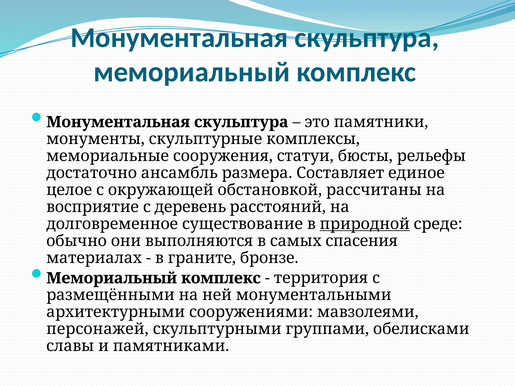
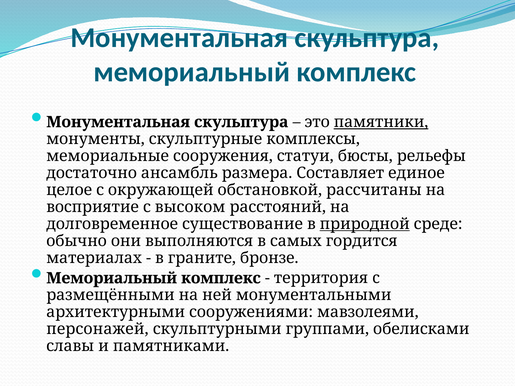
памятники underline: none -> present
деревень: деревень -> высоком
спасения: спасения -> гордится
